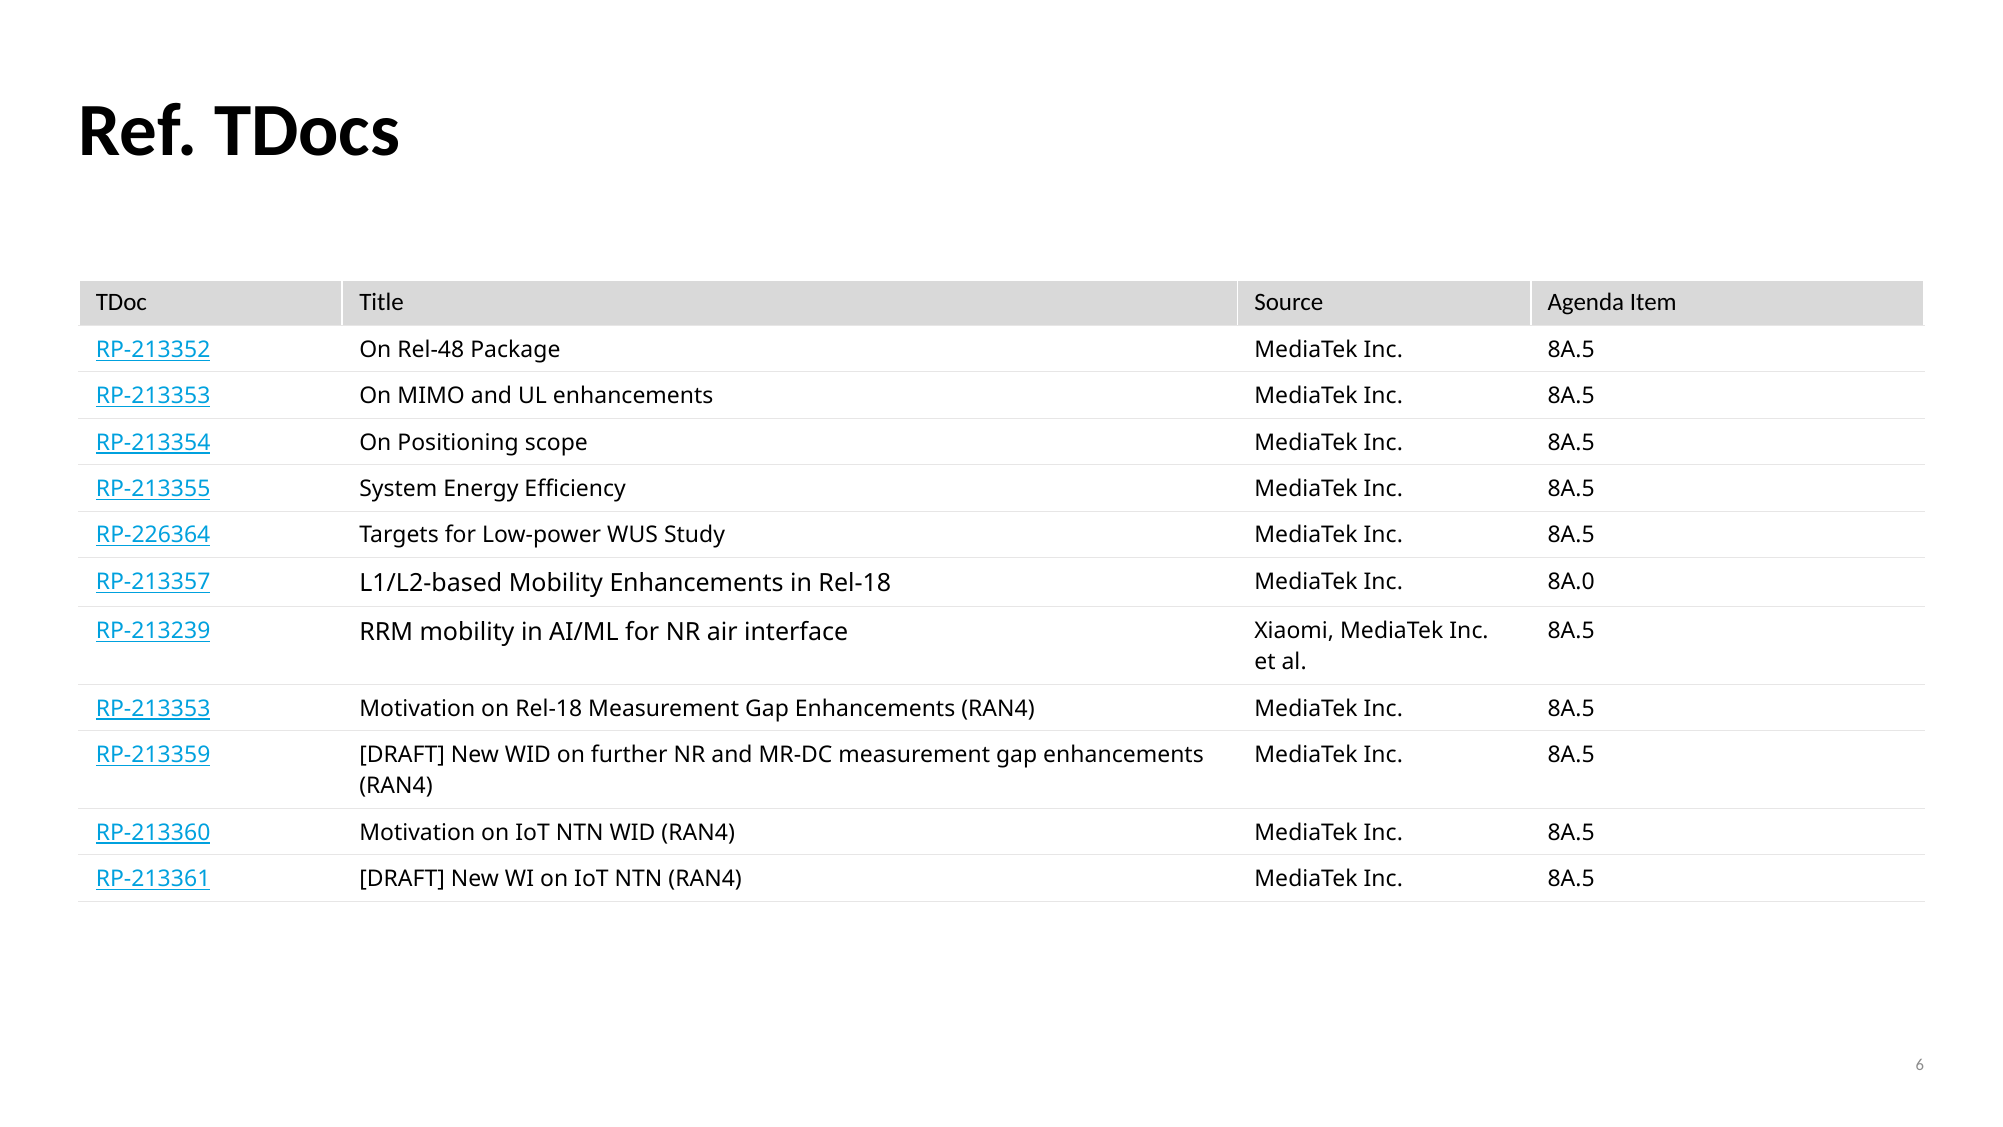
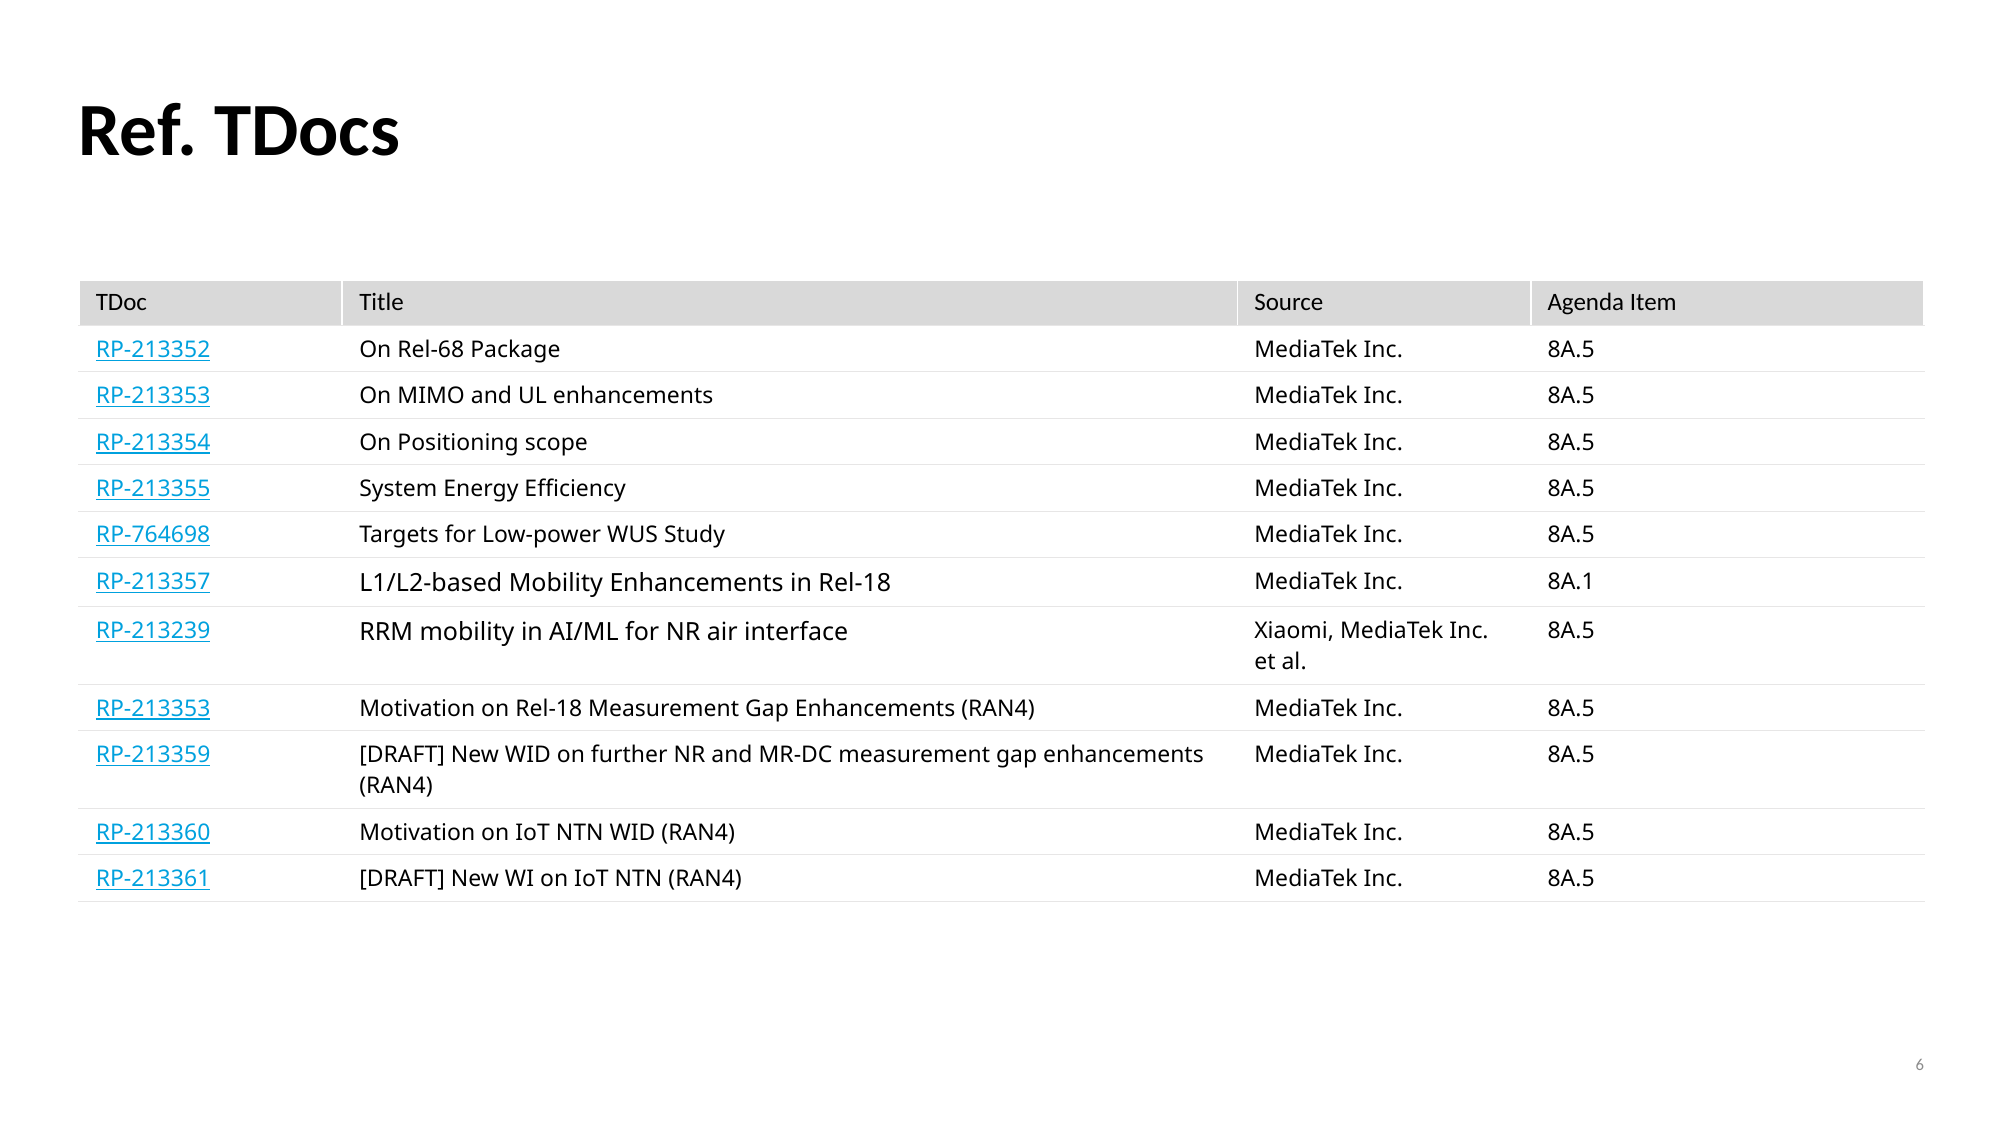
Rel-48: Rel-48 -> Rel-68
RP-226364: RP-226364 -> RP-764698
8A.0: 8A.0 -> 8A.1
